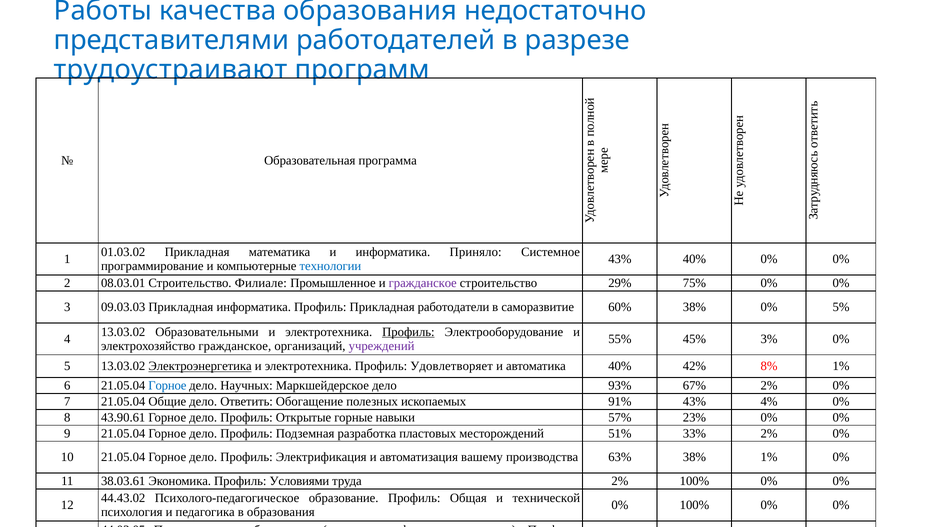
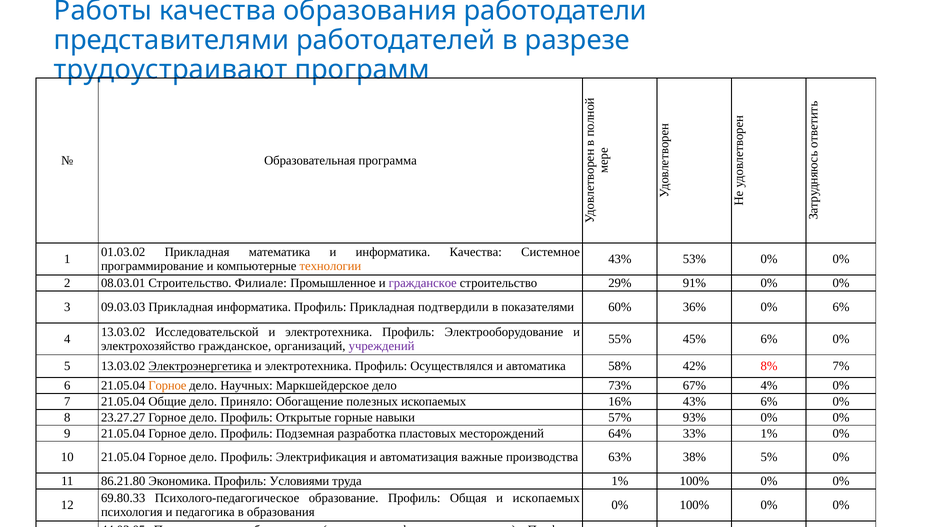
недостаточно: недостаточно -> работодатели
информатика Приняло: Приняло -> Качества
43% 40%: 40% -> 53%
технологии colour: blue -> orange
75%: 75% -> 91%
работодатели: работодатели -> подтвердили
саморазвитие: саморазвитие -> показателями
60% 38%: 38% -> 36%
0% 5%: 5% -> 6%
Образовательными: Образовательными -> Исследовательской
Профиль at (408, 332) underline: present -> none
45% 3%: 3% -> 6%
Удовлетворяет: Удовлетворяет -> Осуществлялся
автоматика 40%: 40% -> 58%
8% 1%: 1% -> 7%
Горное at (167, 386) colour: blue -> orange
93%: 93% -> 73%
67% 2%: 2% -> 4%
Ответить: Ответить -> Приняло
91%: 91% -> 16%
43% 4%: 4% -> 6%
43.90.61: 43.90.61 -> 23.27.27
23%: 23% -> 93%
51%: 51% -> 64%
33% 2%: 2% -> 1%
вашему: вашему -> важные
38% 1%: 1% -> 5%
38.03.61: 38.03.61 -> 86.21.80
труда 2%: 2% -> 1%
44.43.02: 44.43.02 -> 69.80.33
и технической: технической -> ископаемых
